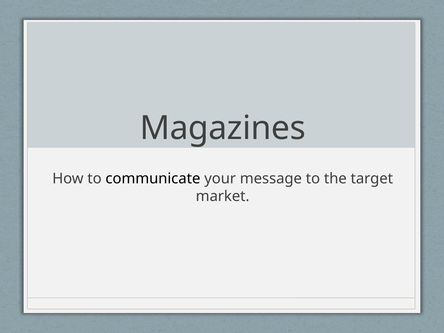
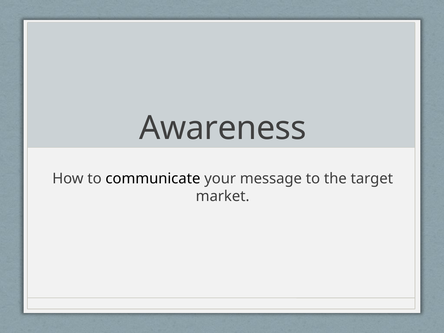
Magazines: Magazines -> Awareness
